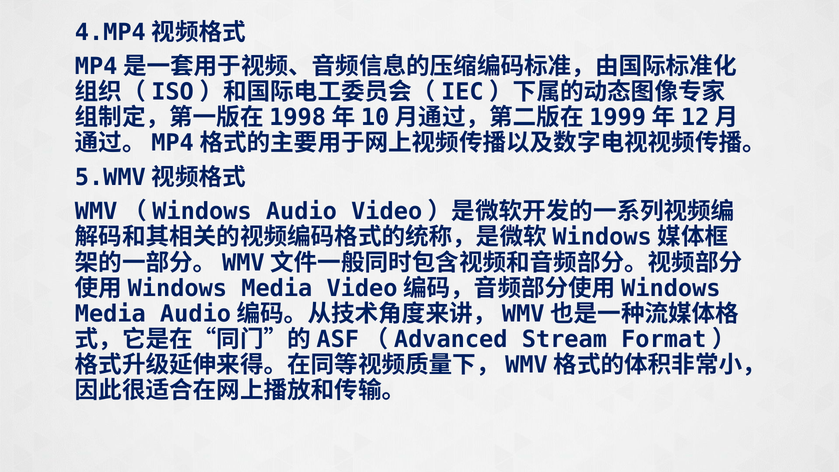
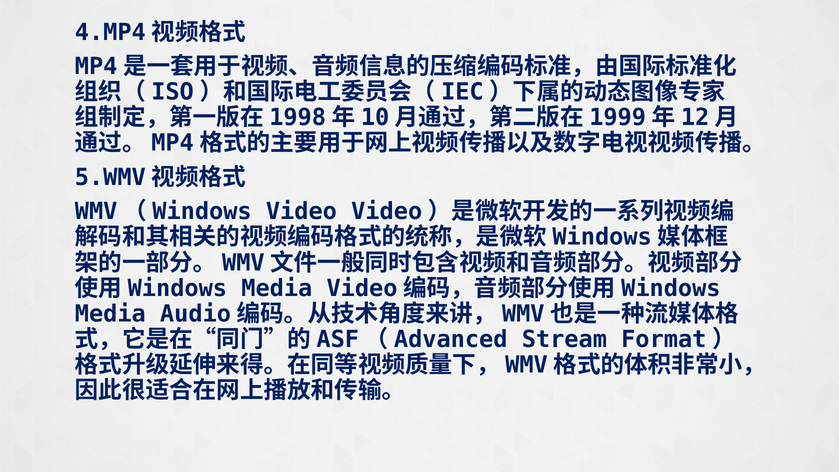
Audio: Audio -> Video
